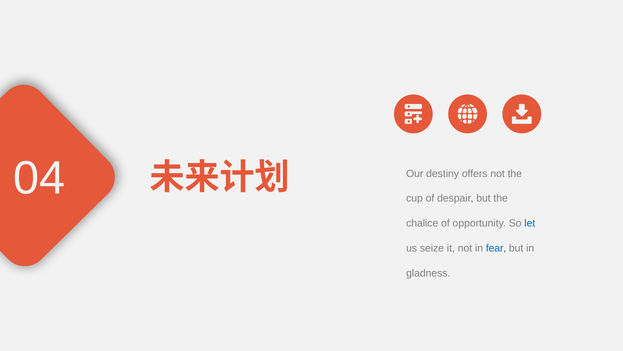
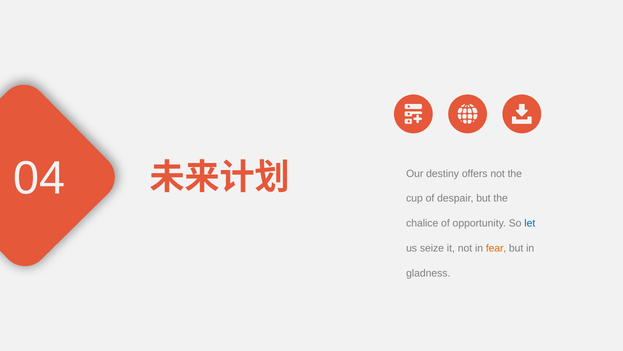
fear colour: blue -> orange
